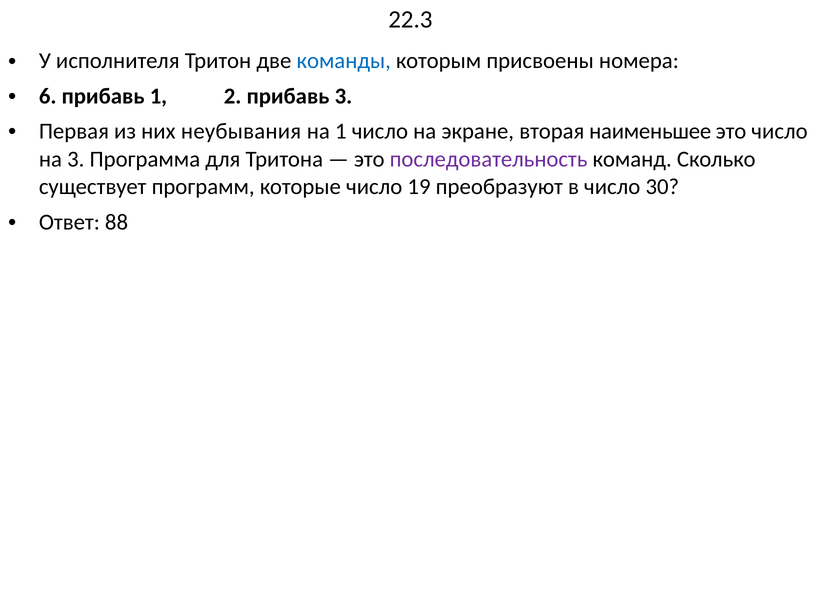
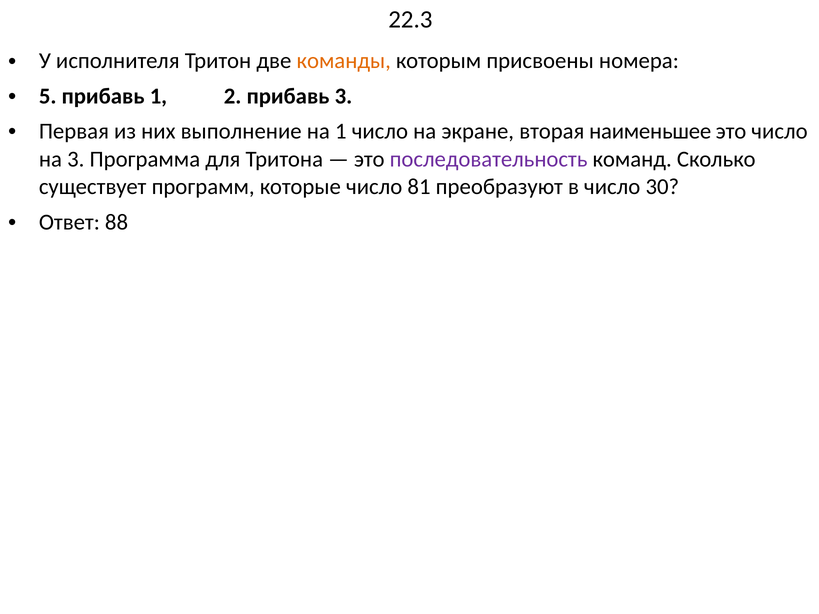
команды colour: blue -> orange
6: 6 -> 5
неубывания: неубывания -> выполнение
19: 19 -> 81
